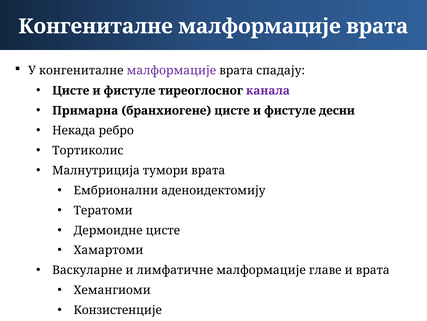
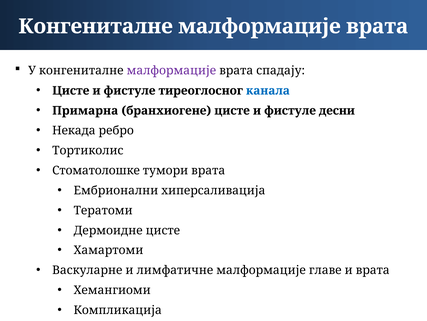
канала colour: purple -> blue
Малнутриција: Малнутриција -> Стоматолошке
аденоидектомију: аденоидектомију -> хиперсаливација
Конзистенције: Конзистенције -> Компликација
